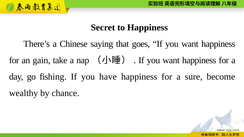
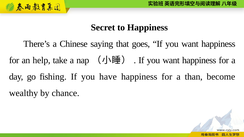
gain: gain -> help
sure: sure -> than
